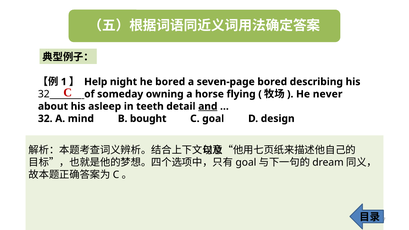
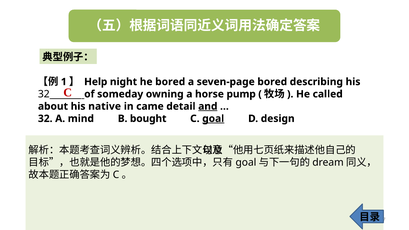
flying: flying -> pump
never: never -> called
asleep: asleep -> native
teeth: teeth -> came
goal at (213, 119) underline: none -> present
